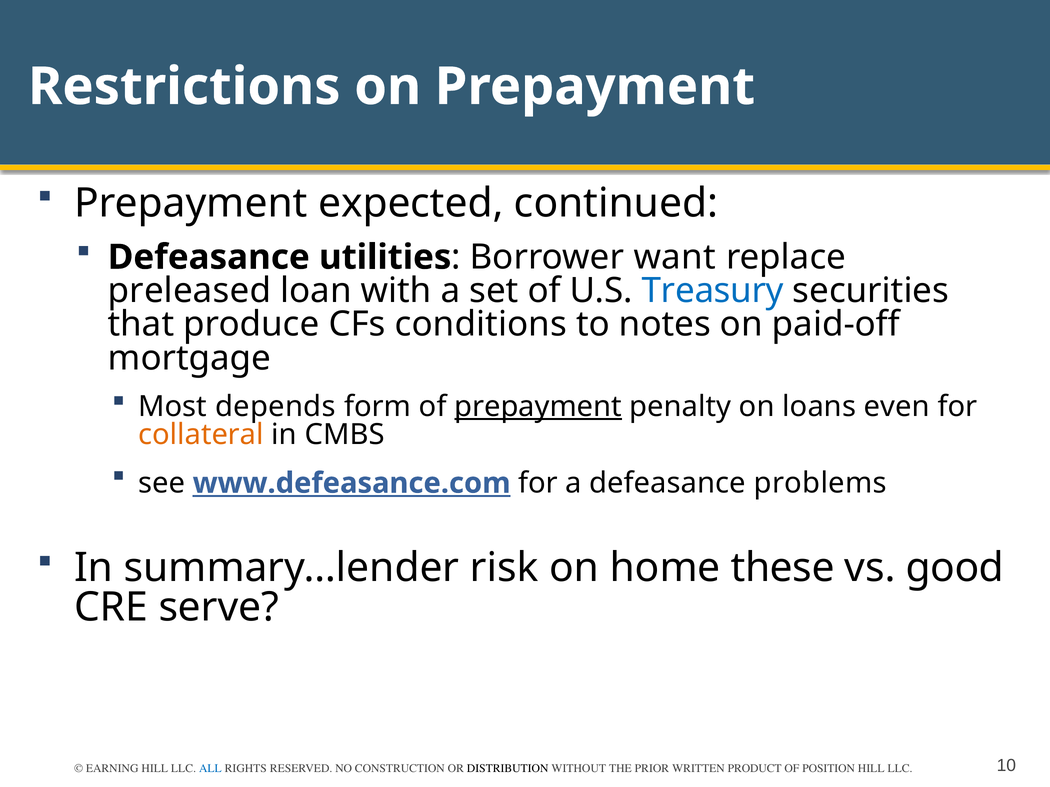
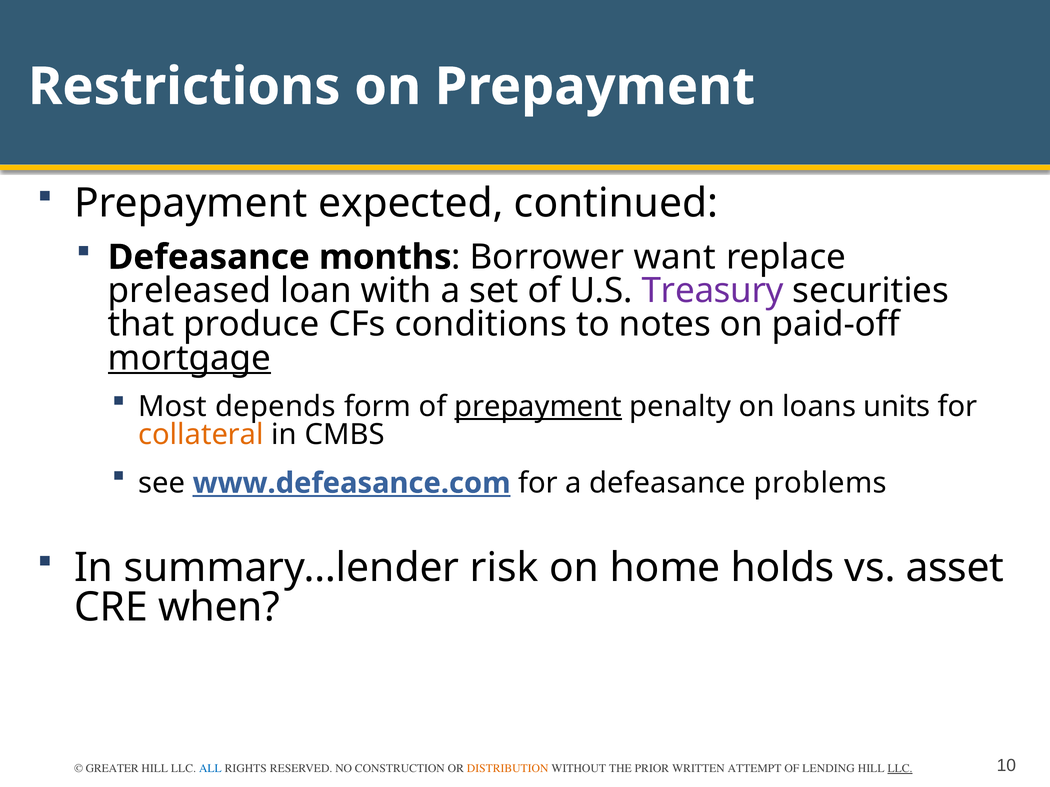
utilities: utilities -> months
Treasury colour: blue -> purple
mortgage underline: none -> present
even: even -> units
these: these -> holds
good: good -> asset
serve: serve -> when
EARNING: EARNING -> GREATER
DISTRIBUTION colour: black -> orange
PRODUCT: PRODUCT -> ATTEMPT
POSITION: POSITION -> LENDING
LLC at (900, 769) underline: none -> present
